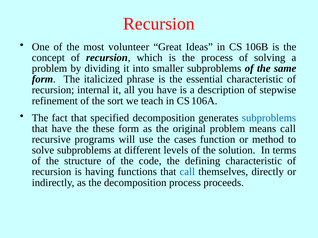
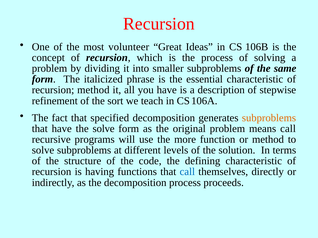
recursion internal: internal -> method
subproblems at (269, 118) colour: blue -> orange
the these: these -> solve
cases: cases -> more
